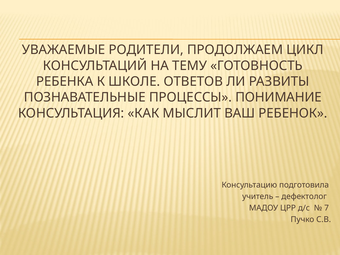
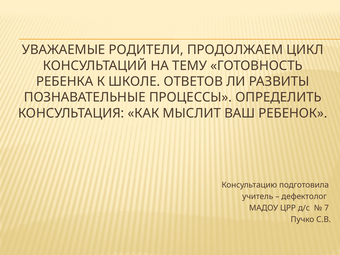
ПОНИМАНИЕ: ПОНИМАНИЕ -> ОПРЕДЕЛИТЬ
